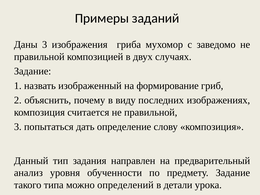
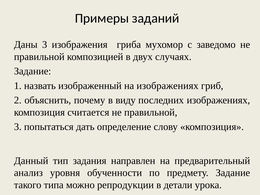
на формирование: формирование -> изображениях
определений: определений -> репродукции
